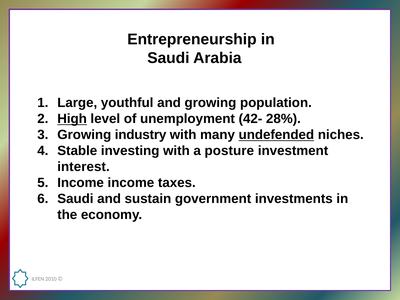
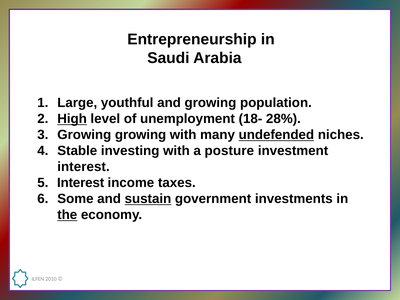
42-: 42- -> 18-
Growing industry: industry -> growing
Income at (81, 183): Income -> Interest
Saudi at (75, 199): Saudi -> Some
sustain underline: none -> present
the underline: none -> present
